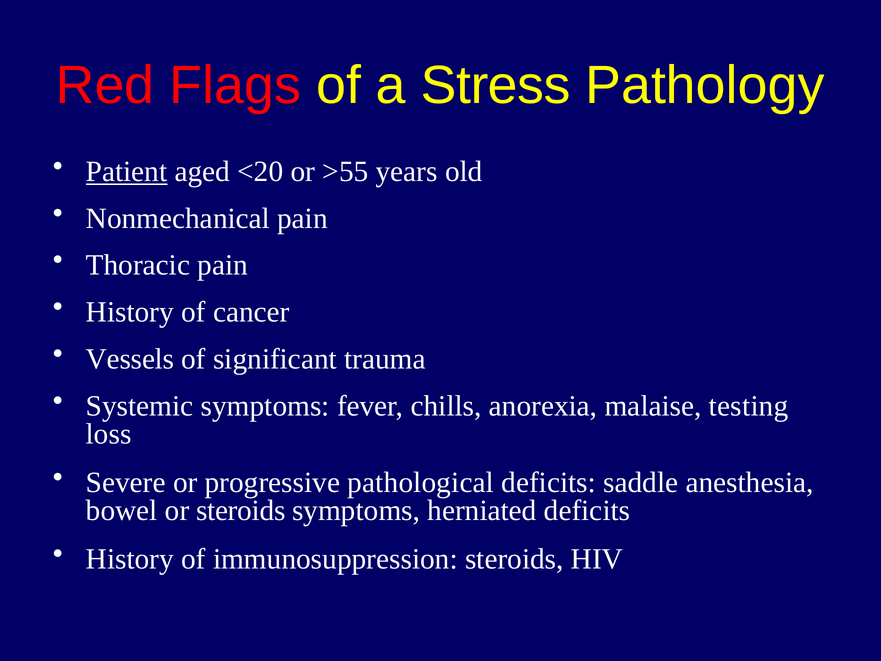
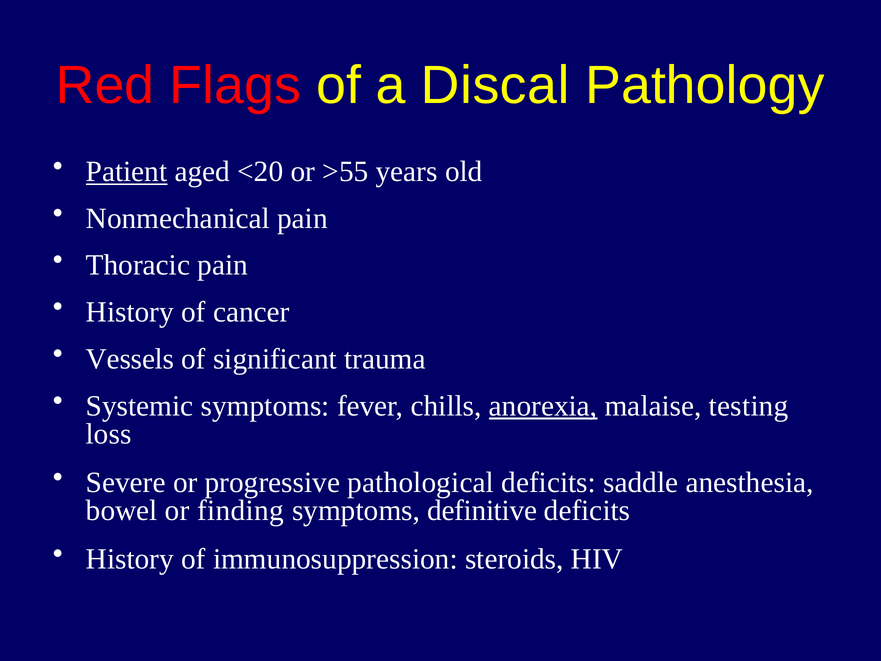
Stress: Stress -> Discal
anorexia underline: none -> present
or steroids: steroids -> finding
herniated: herniated -> definitive
